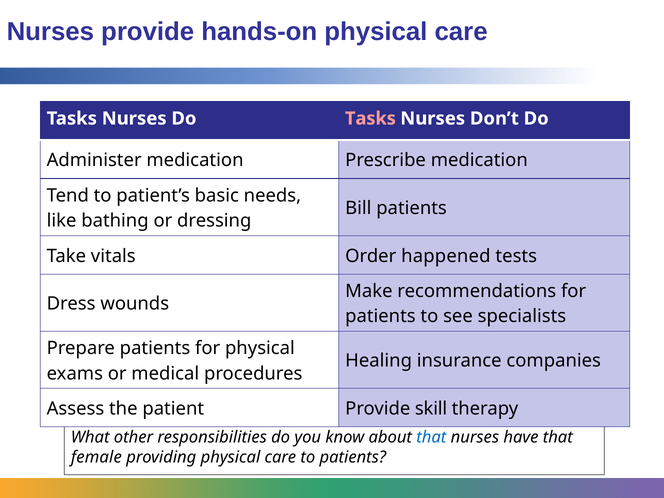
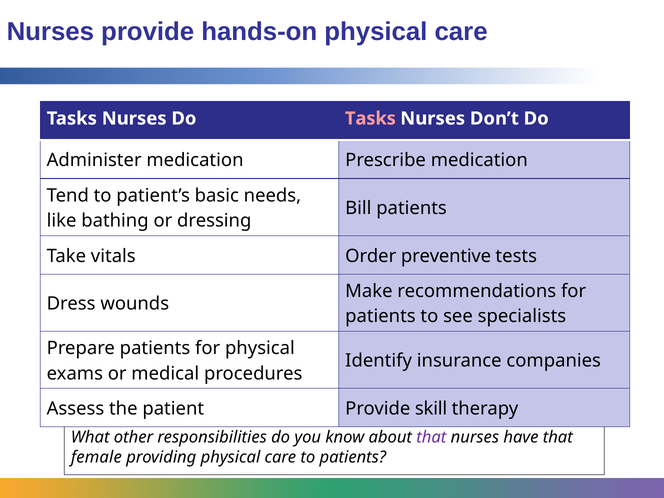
happened: happened -> preventive
Healing: Healing -> Identify
that at (431, 437) colour: blue -> purple
